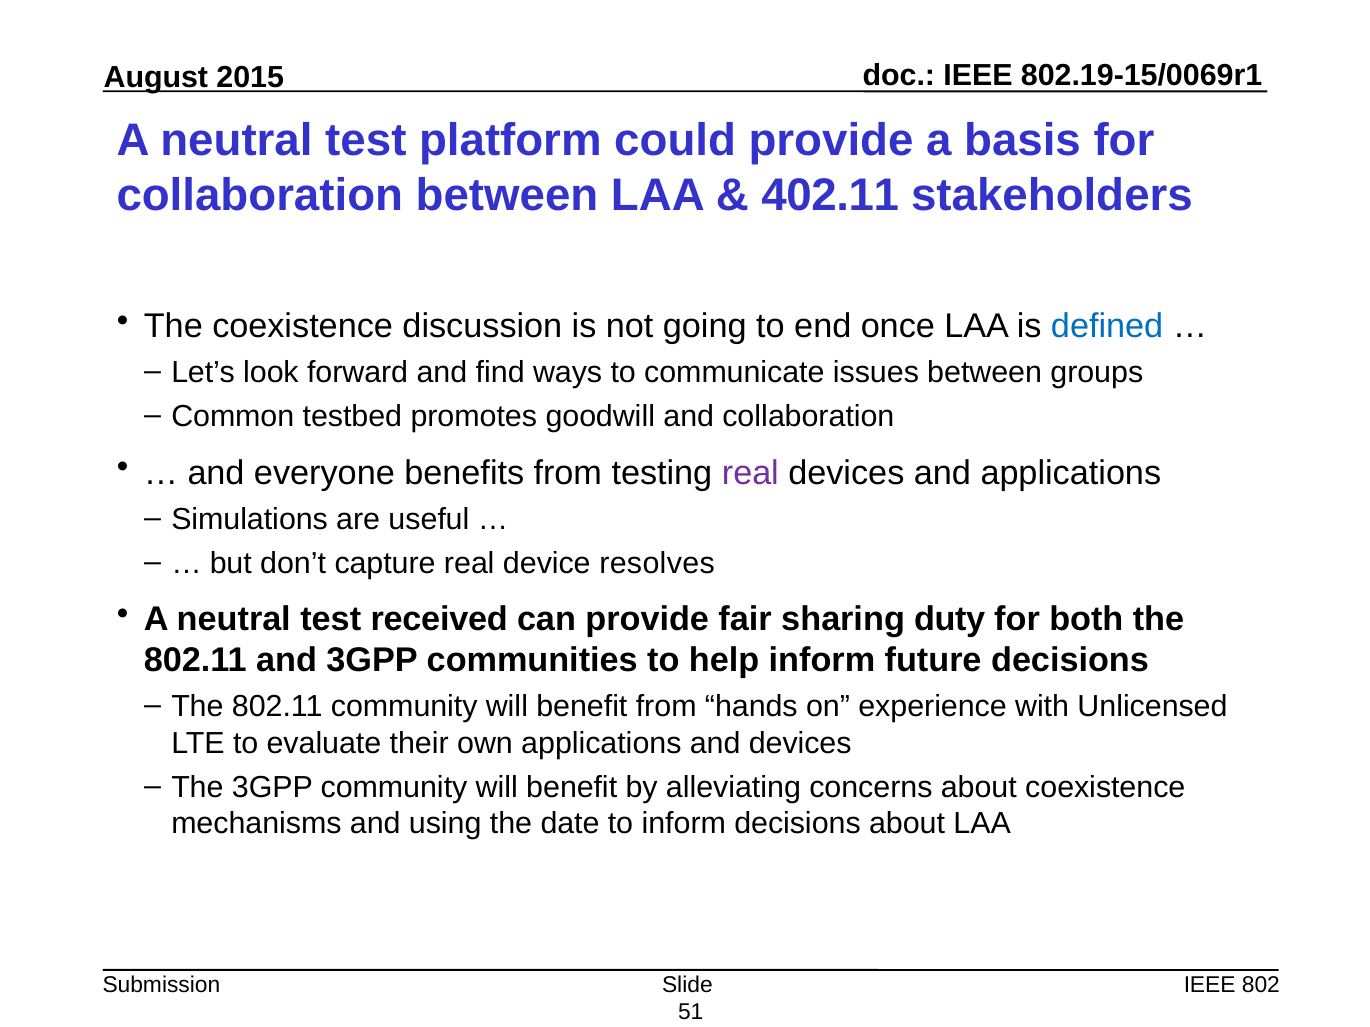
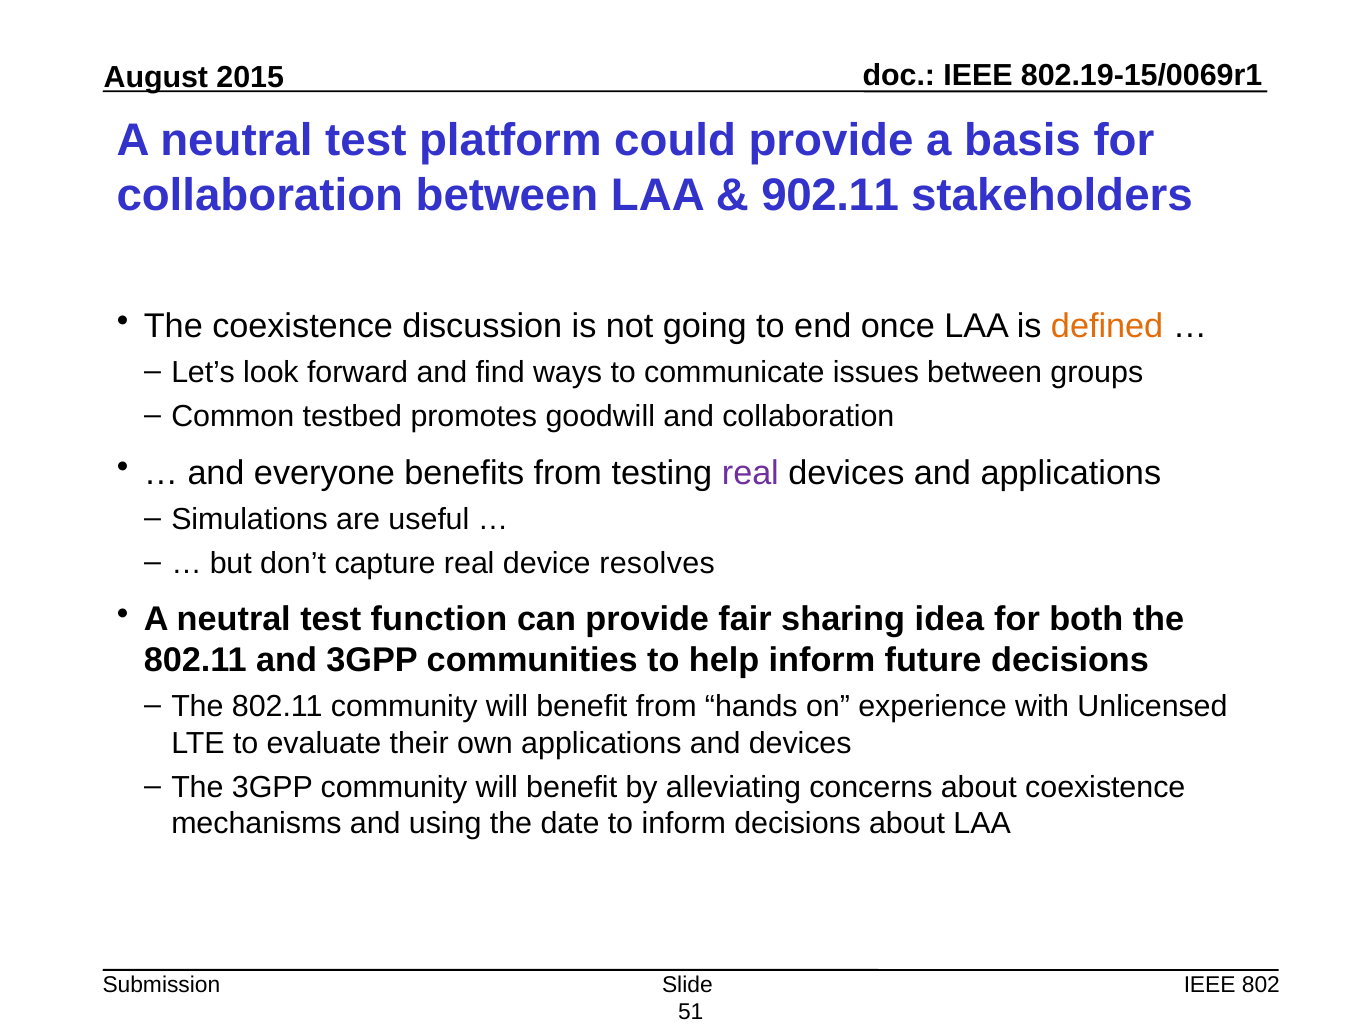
402.11: 402.11 -> 902.11
defined colour: blue -> orange
received: received -> function
duty: duty -> idea
